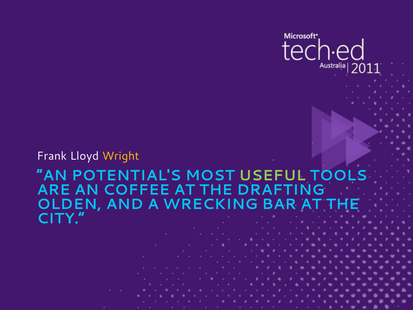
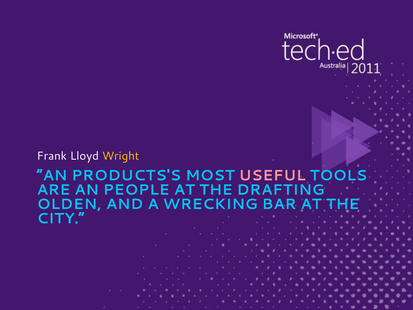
POTENTIAL'S: POTENTIAL'S -> PRODUCTS'S
USEFUL colour: light green -> pink
COFFEE: COFFEE -> PEOPLE
